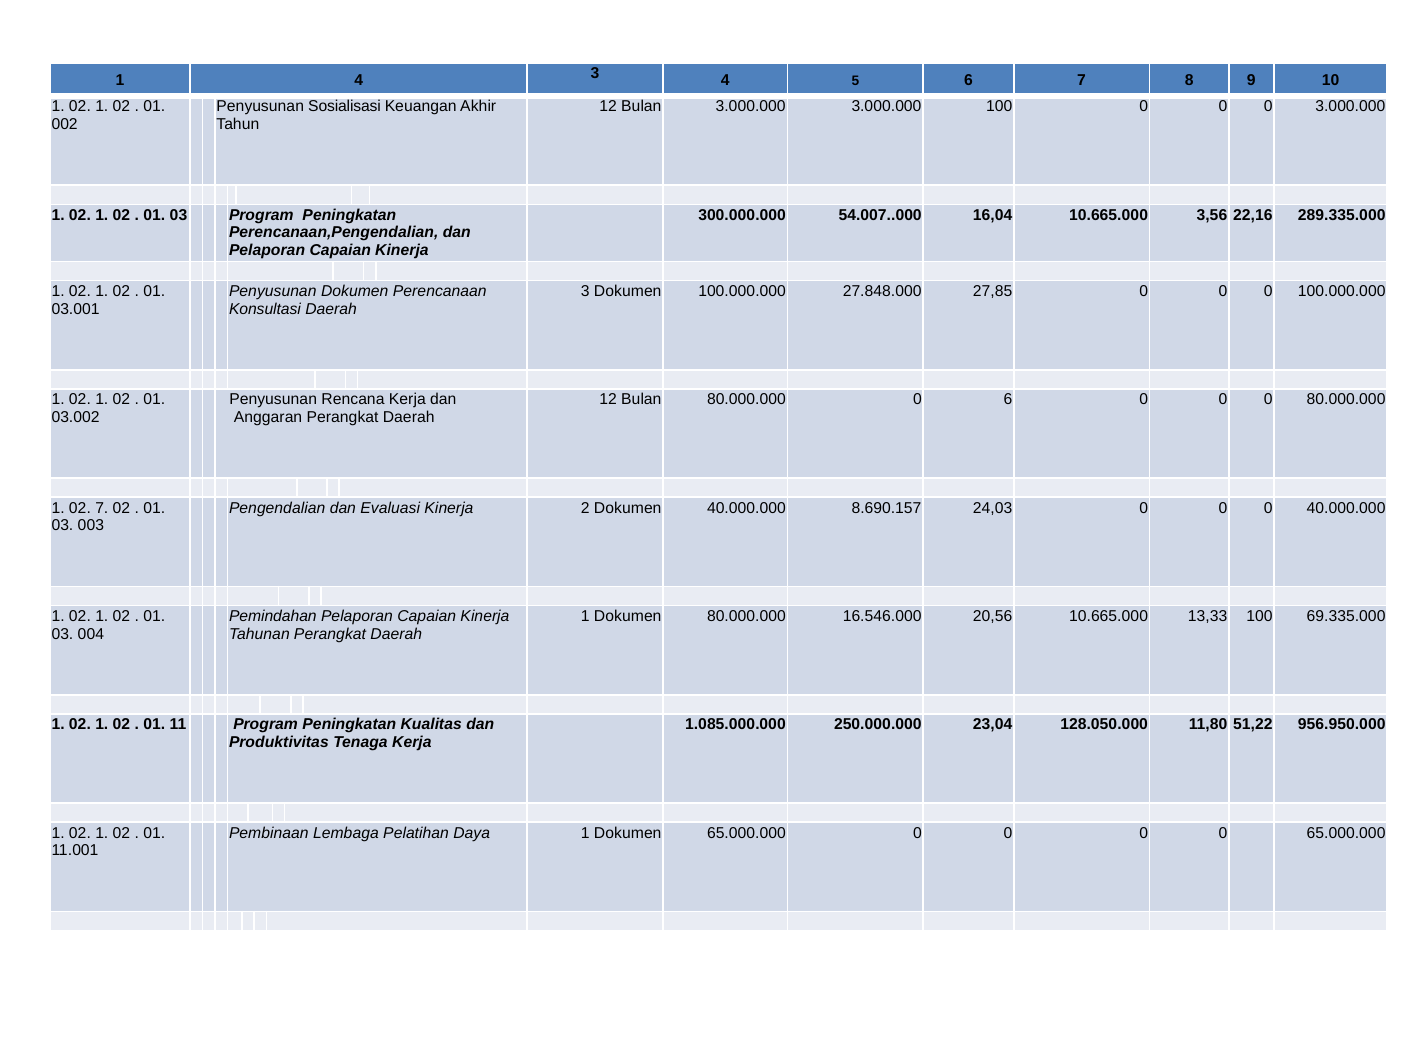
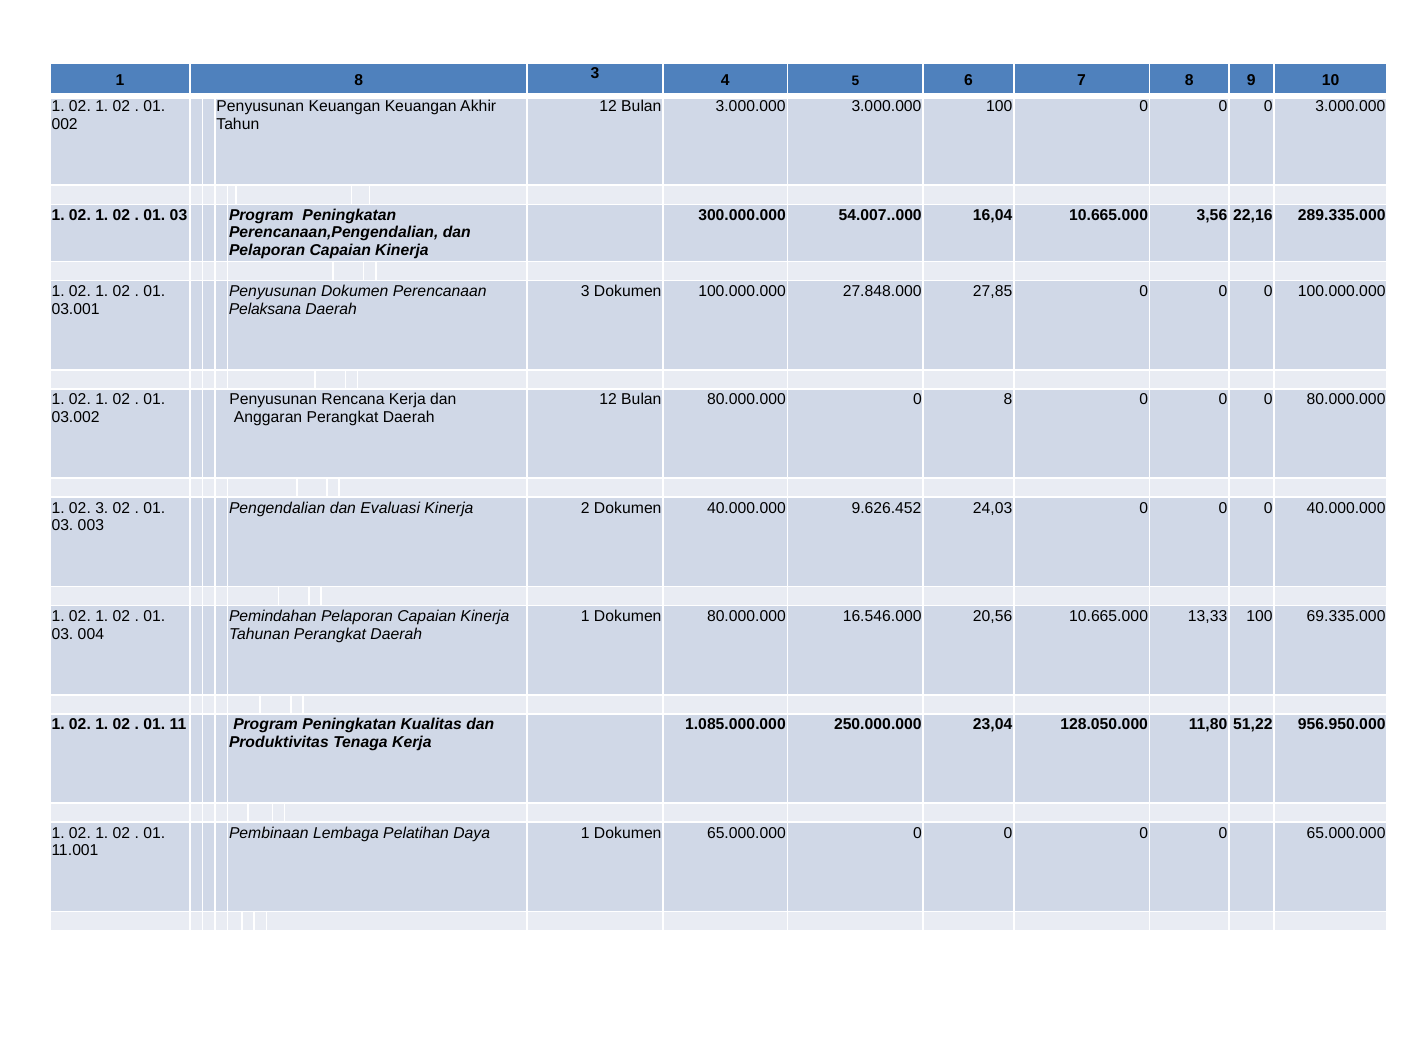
1 4: 4 -> 8
Penyusunan Sosialisasi: Sosialisasi -> Keuangan
Konsultasi: Konsultasi -> Pelaksana
0 6: 6 -> 8
02 7: 7 -> 3
8.690.157: 8.690.157 -> 9.626.452
